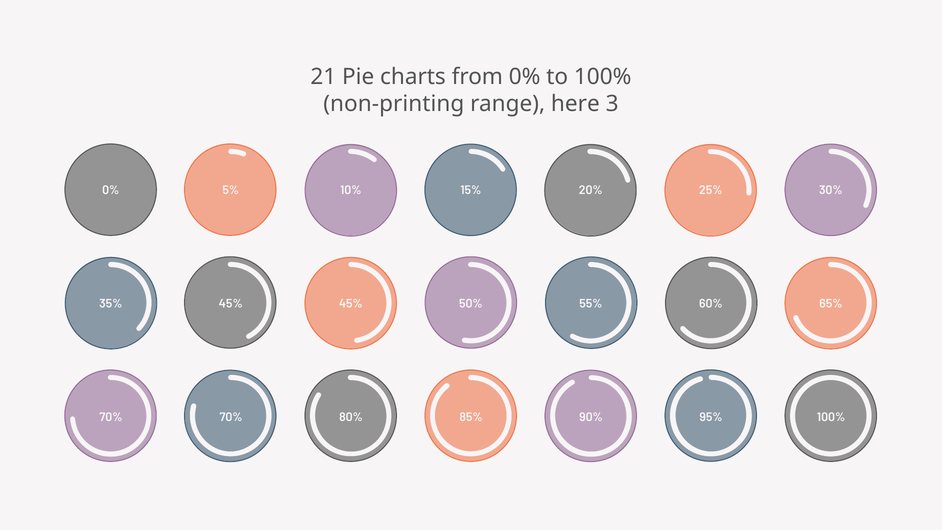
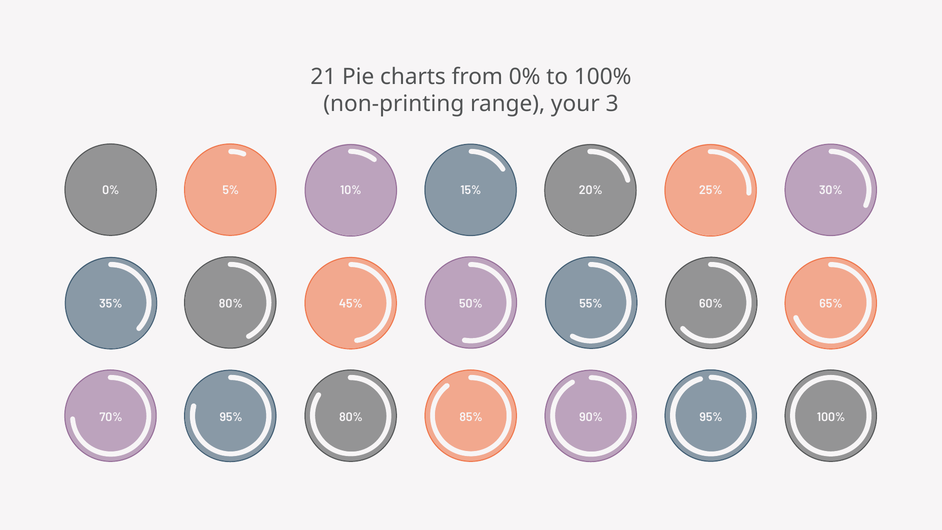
here: here -> your
35% 45%: 45% -> 80%
70% 70%: 70% -> 95%
